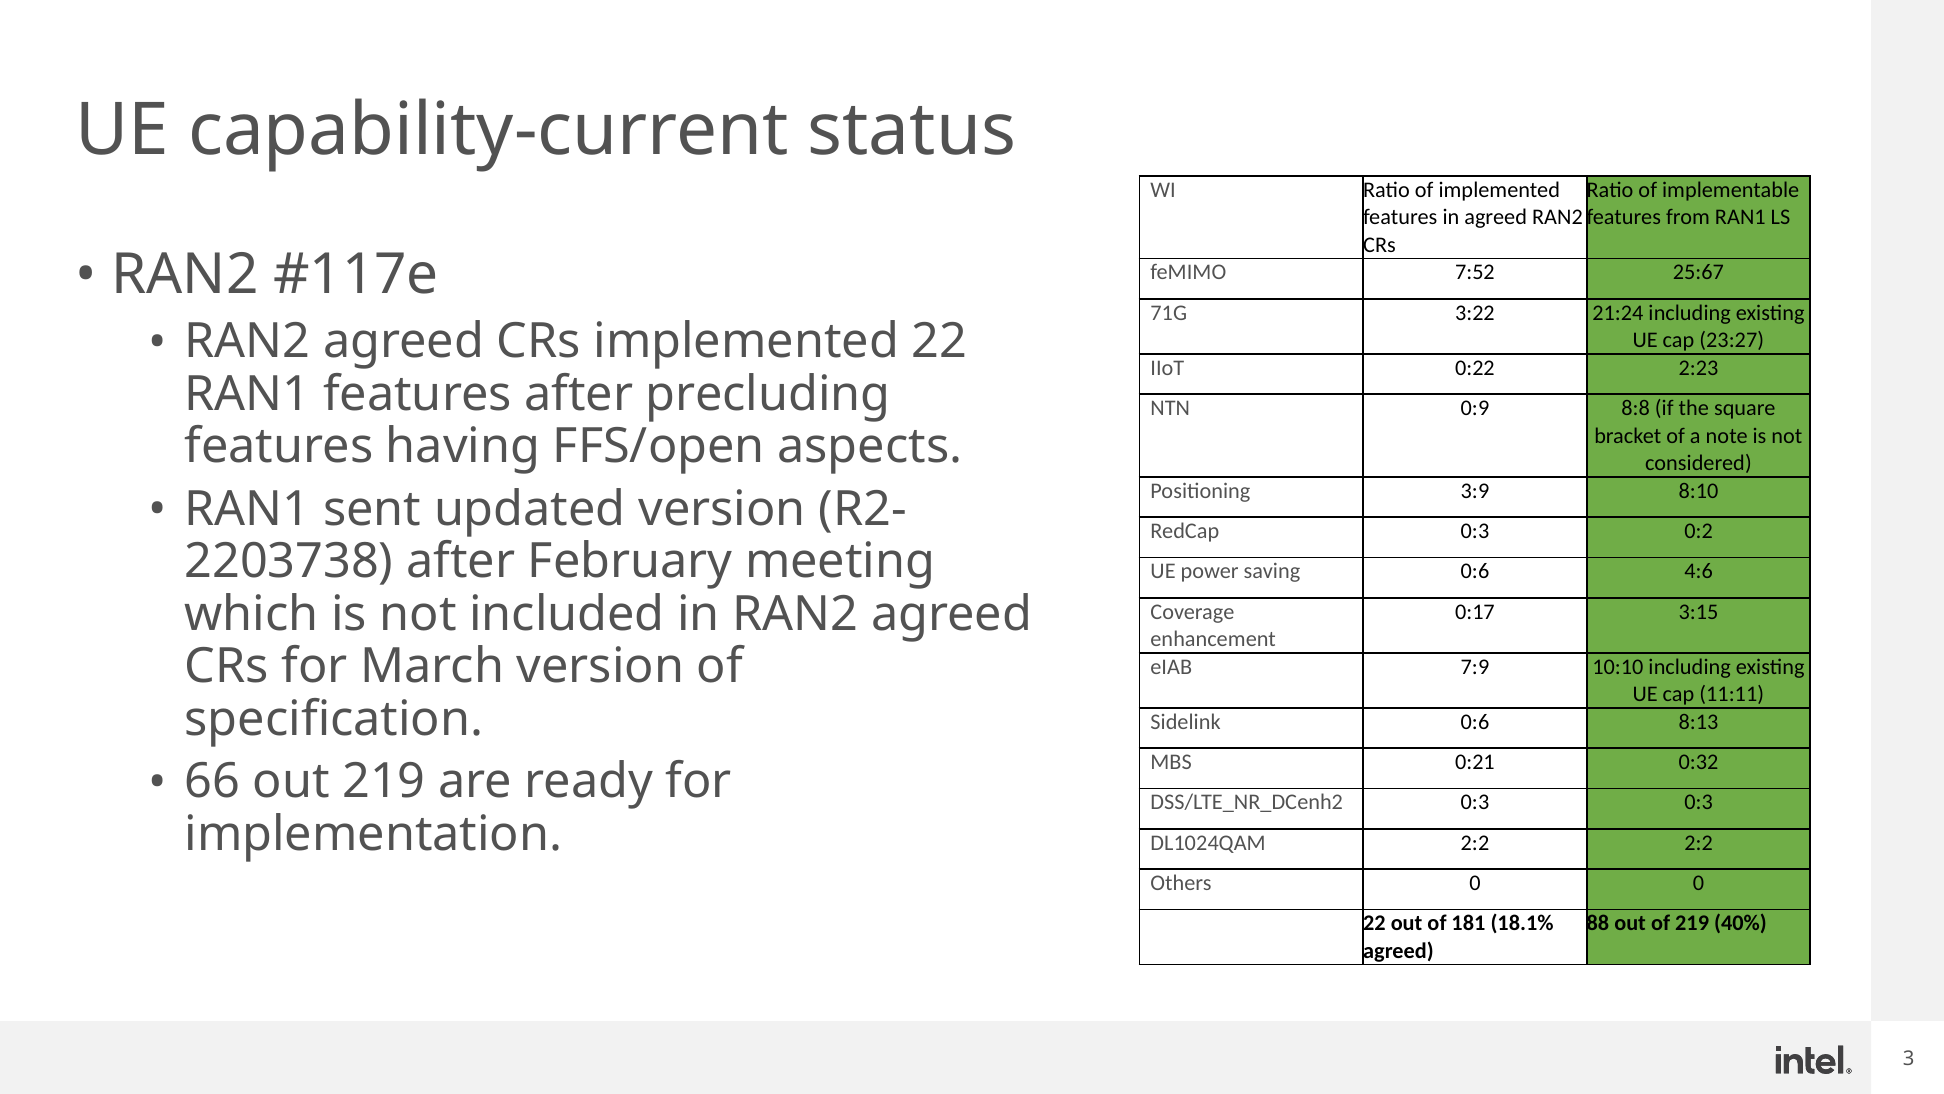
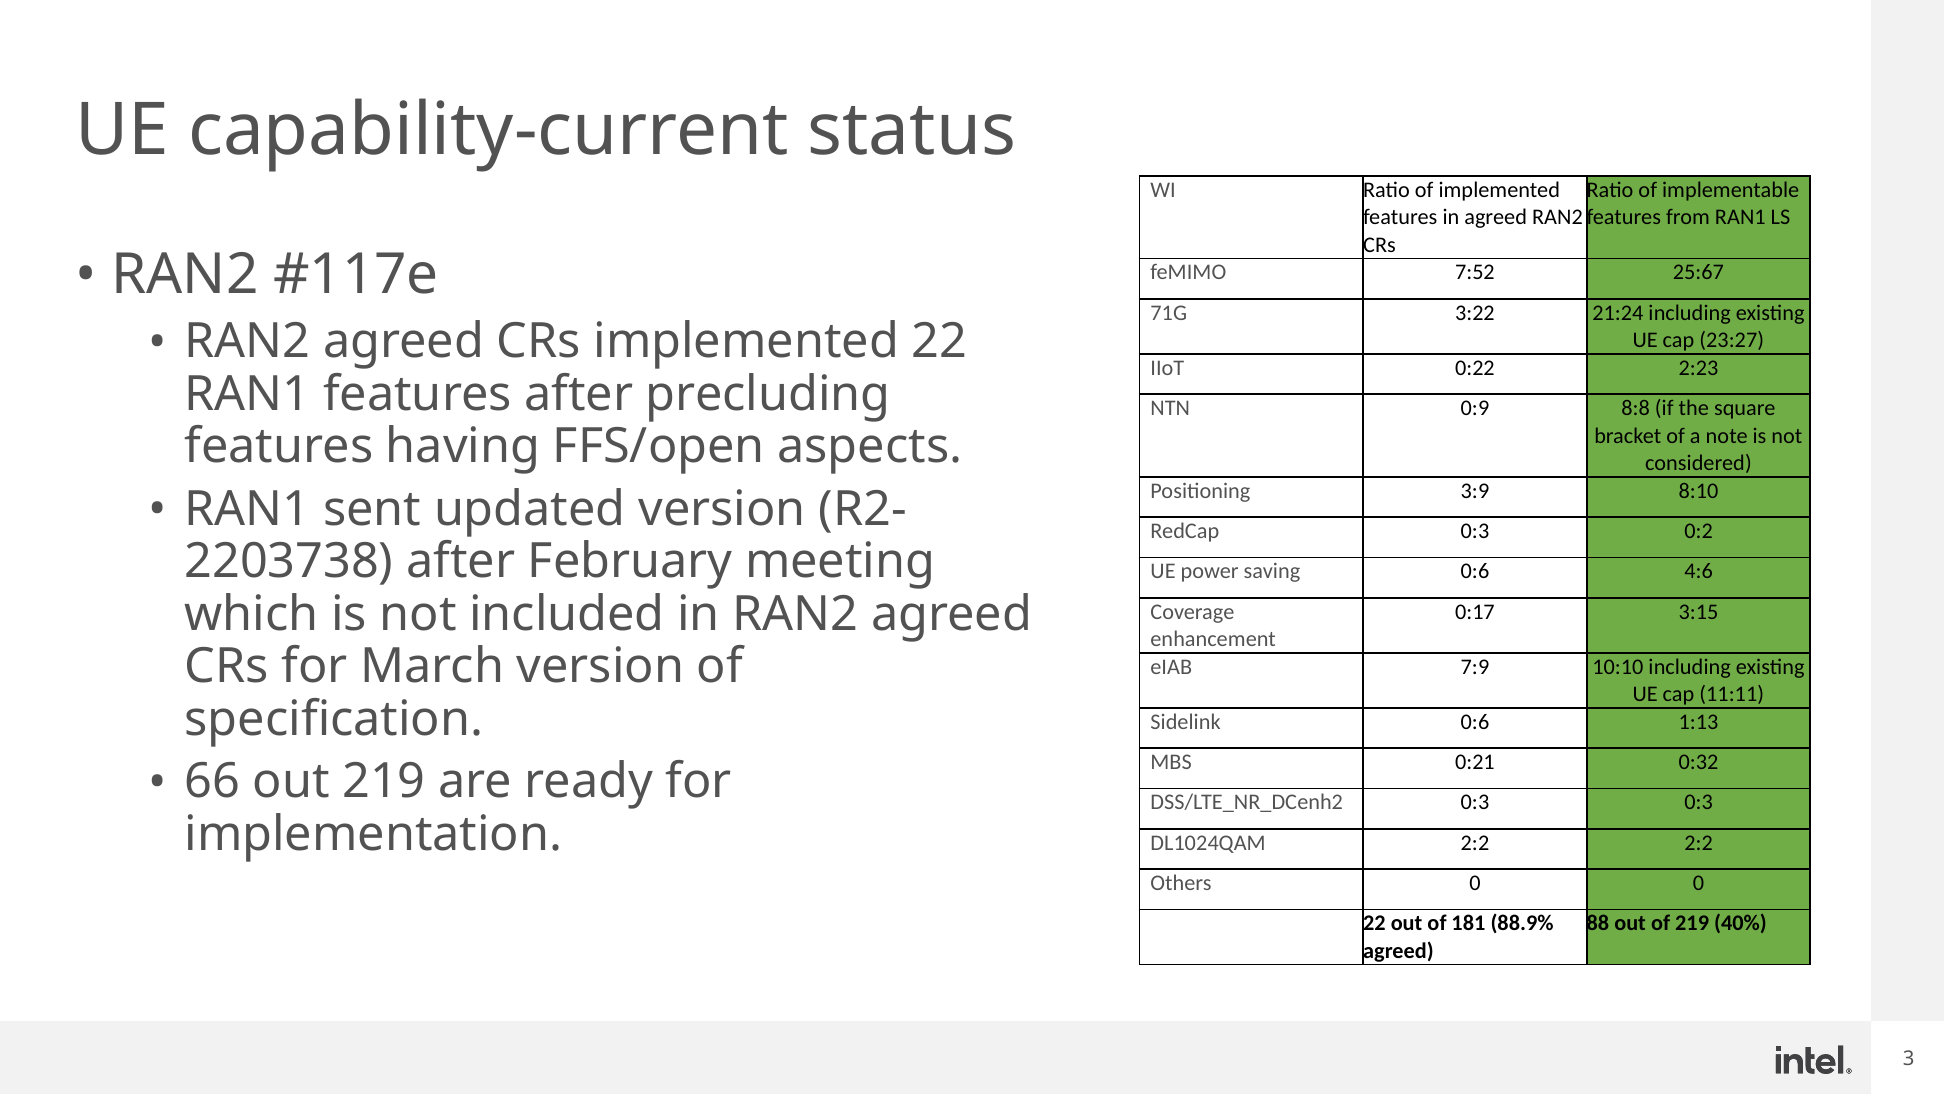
8:13: 8:13 -> 1:13
18.1%: 18.1% -> 88.9%
